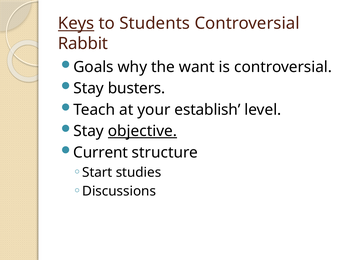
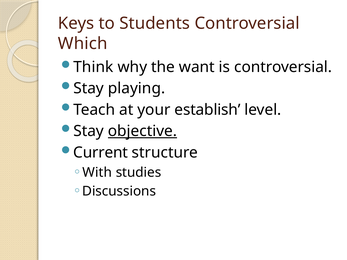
Keys underline: present -> none
Rabbit: Rabbit -> Which
Goals: Goals -> Think
busters: busters -> playing
Start: Start -> With
